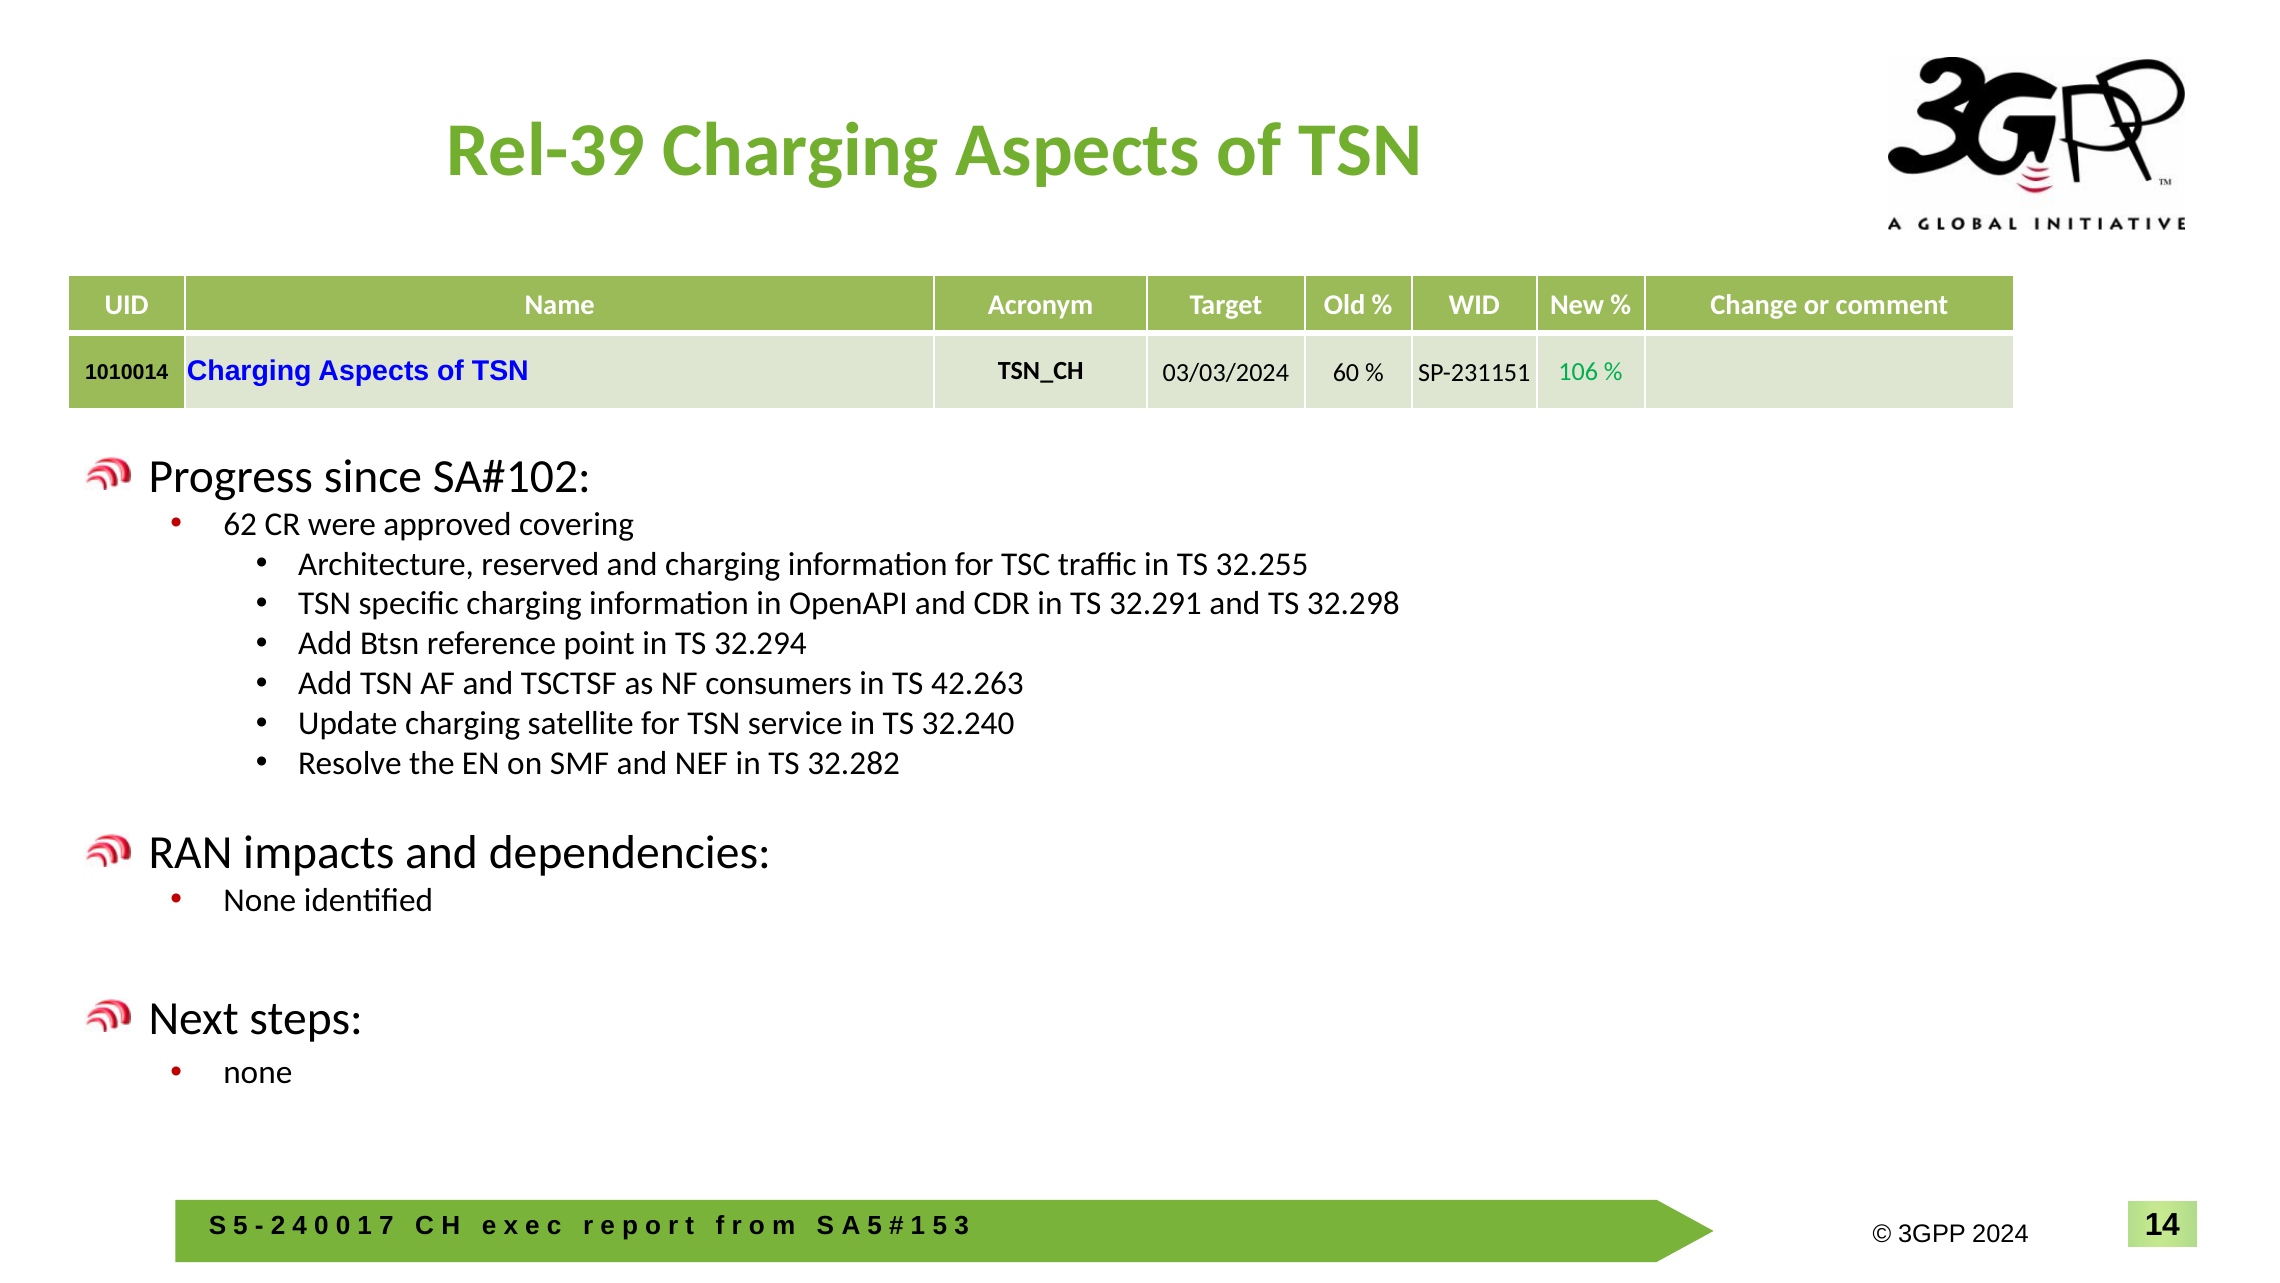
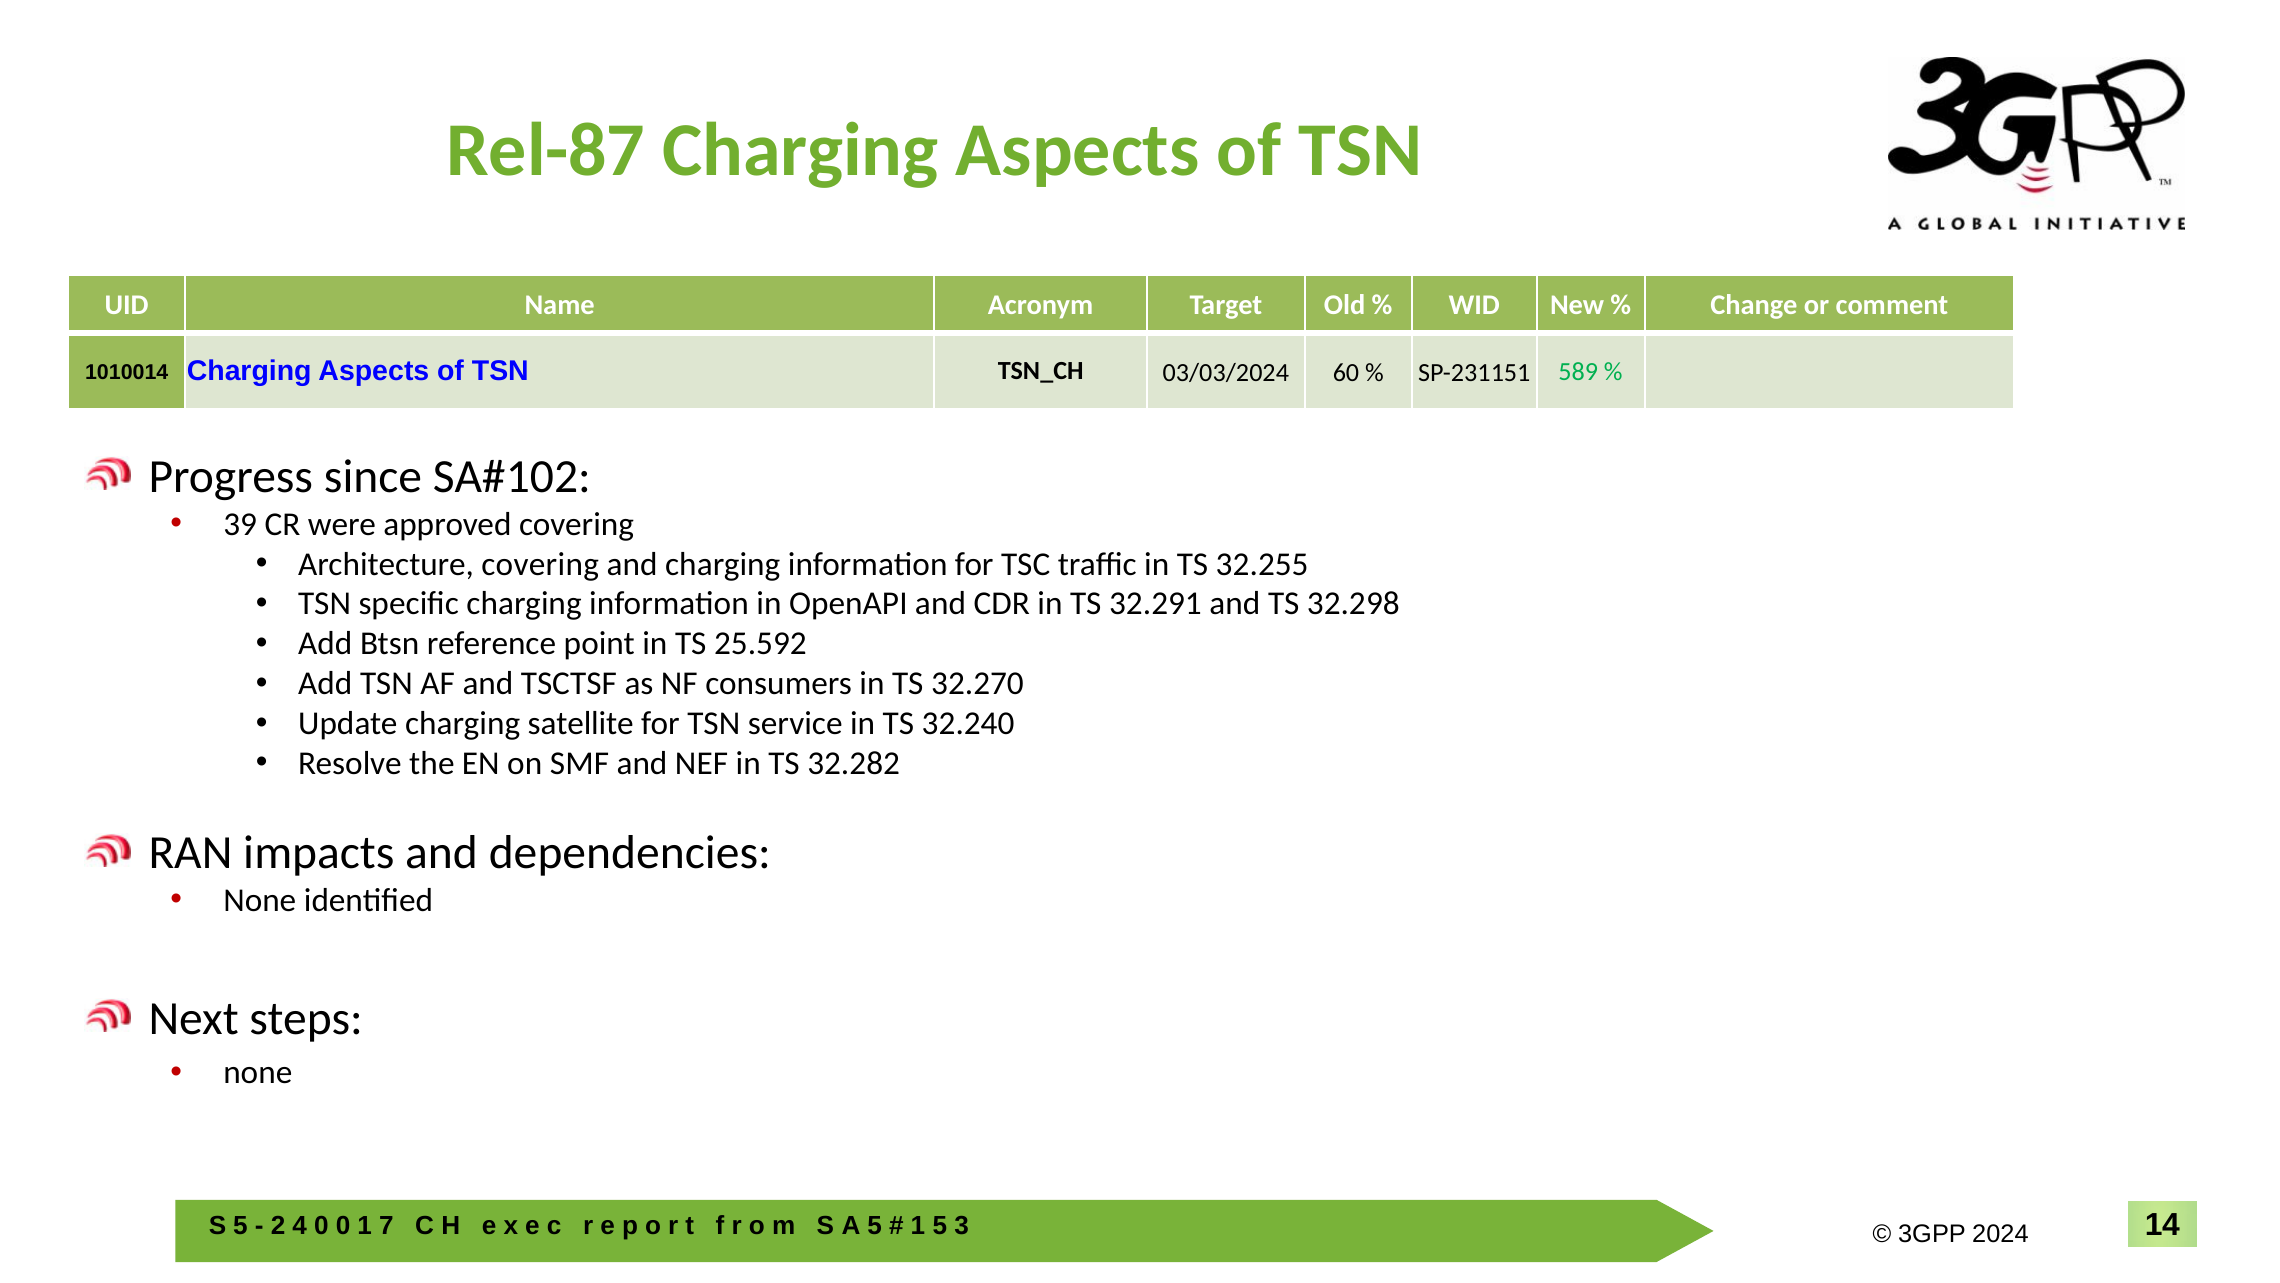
Rel-39: Rel-39 -> Rel-87
106: 106 -> 589
62: 62 -> 39
Architecture reserved: reserved -> covering
32.294: 32.294 -> 25.592
42.263: 42.263 -> 32.270
